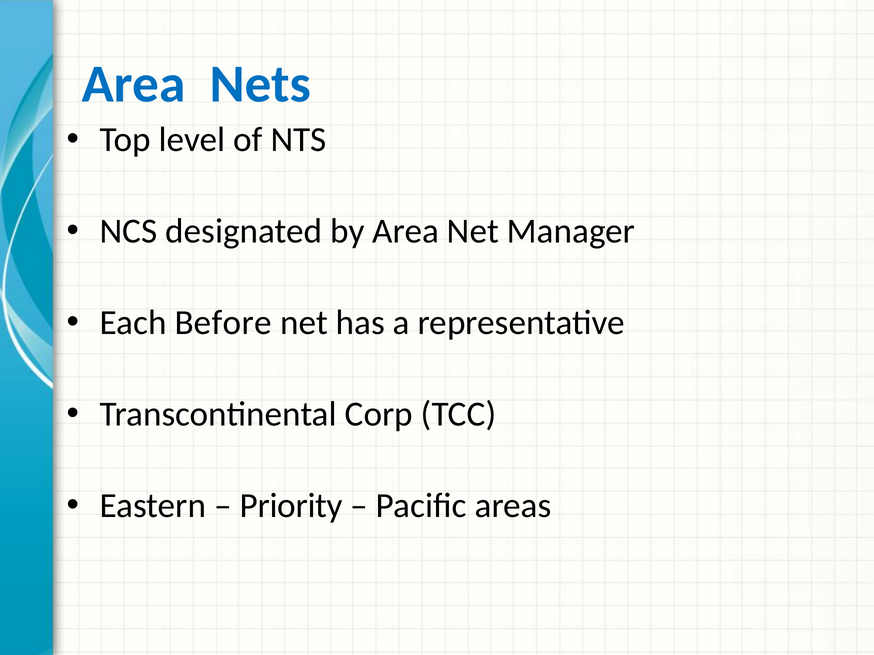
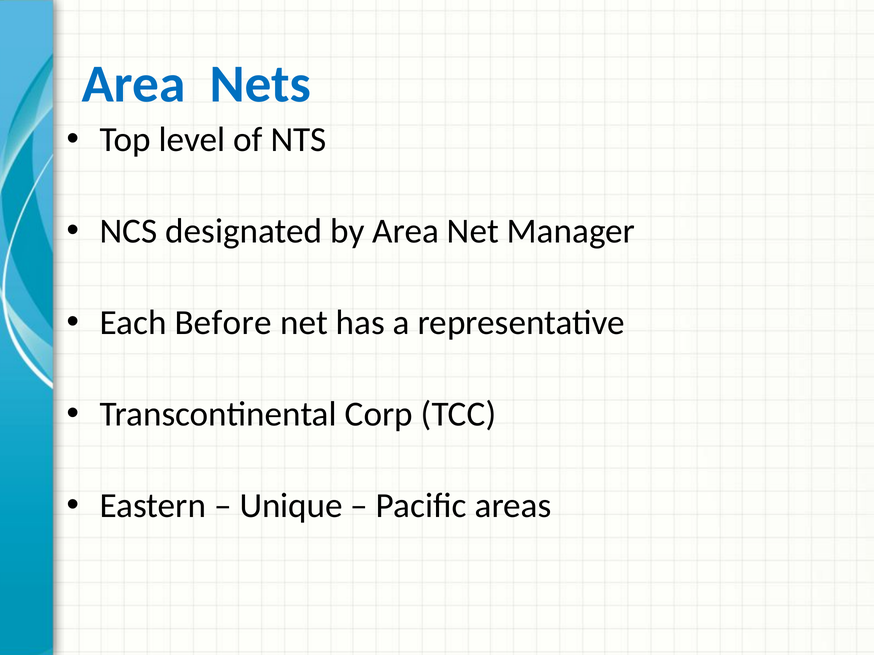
Priority: Priority -> Unique
